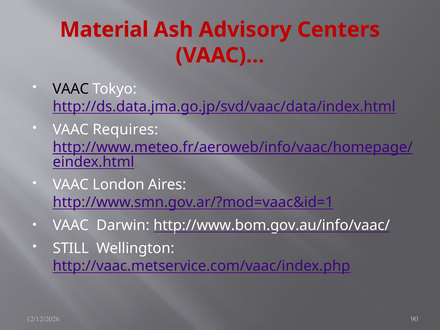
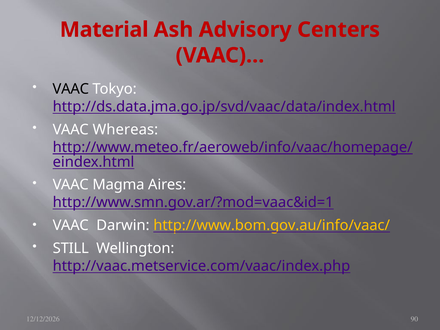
Requires: Requires -> Whereas
London: London -> Magma
http://www.bom.gov.au/info/vaac/ colour: white -> yellow
